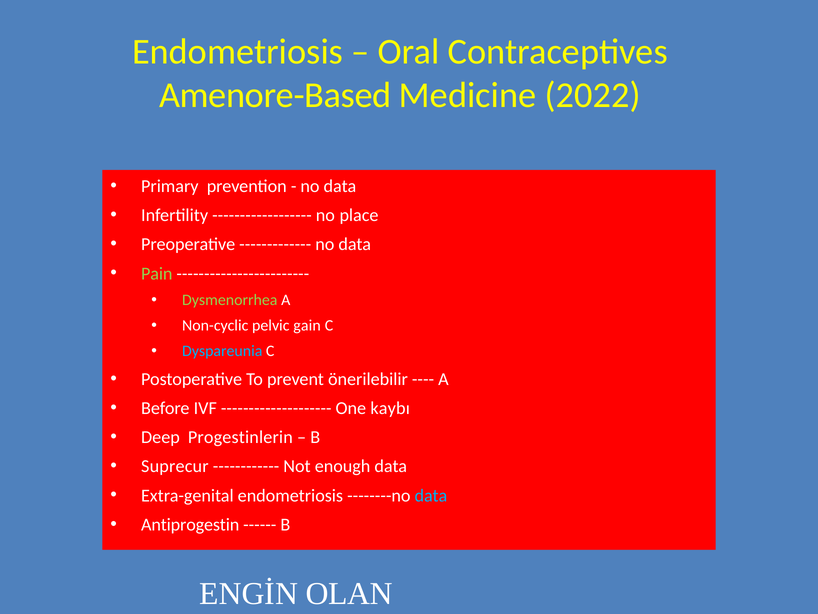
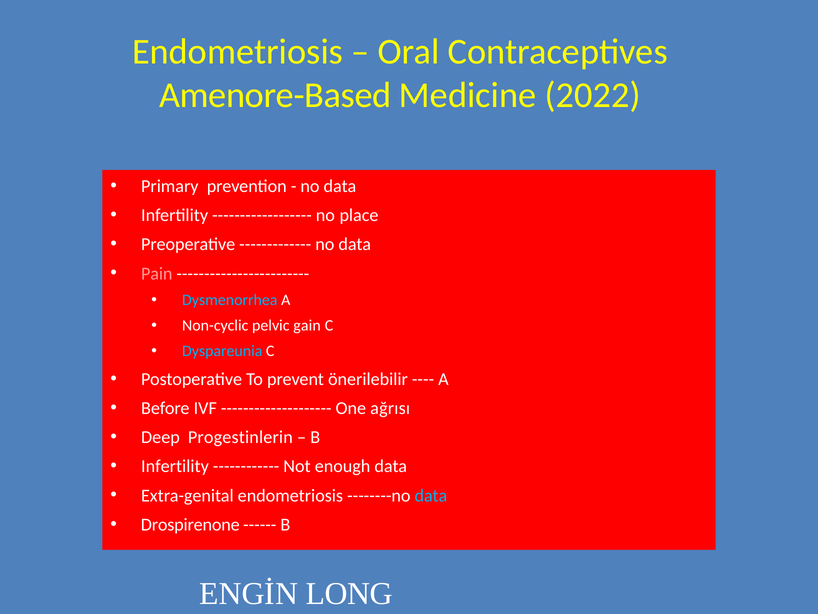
Pain colour: light green -> pink
Dysmenorrhea colour: light green -> light blue
kaybı: kaybı -> ağrısı
Suprecur at (175, 466): Suprecur -> Infertility
Antiprogestin: Antiprogestin -> Drospirenone
OLAN: OLAN -> LONG
